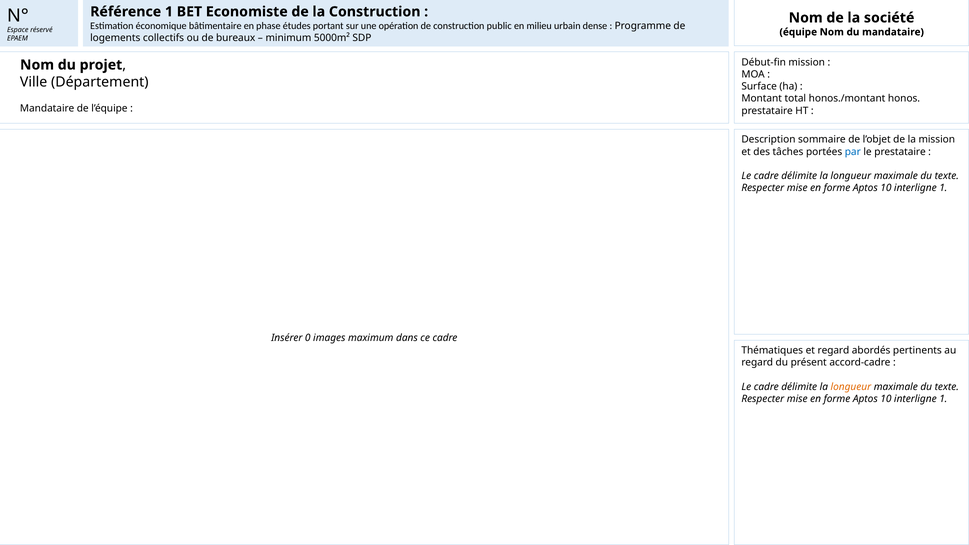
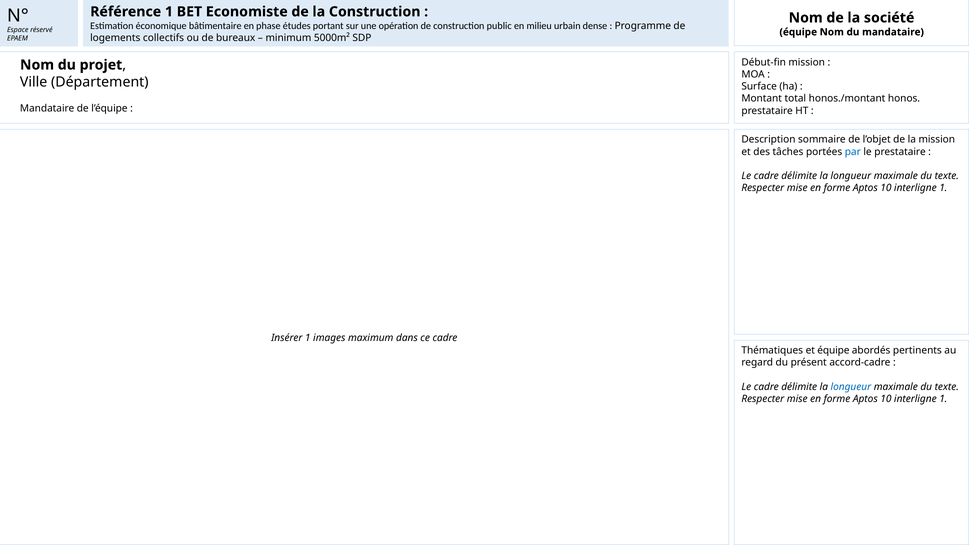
Insérer 0: 0 -> 1
et regard: regard -> équipe
longueur at (851, 387) colour: orange -> blue
